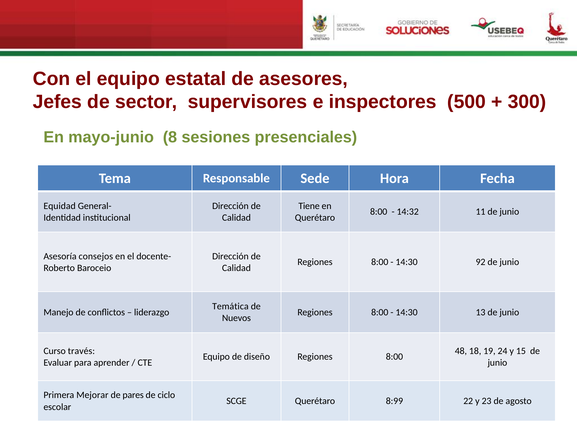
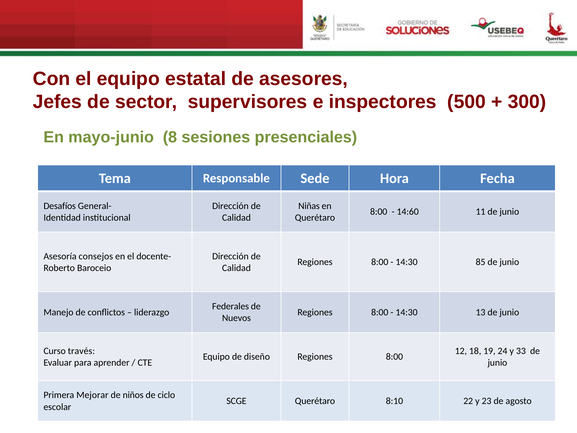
Equidad: Equidad -> Desafíos
Tiene: Tiene -> Niñas
14:32: 14:32 -> 14:60
92: 92 -> 85
Temática: Temática -> Federales
48: 48 -> 12
15: 15 -> 33
pares: pares -> niños
8:99: 8:99 -> 8:10
